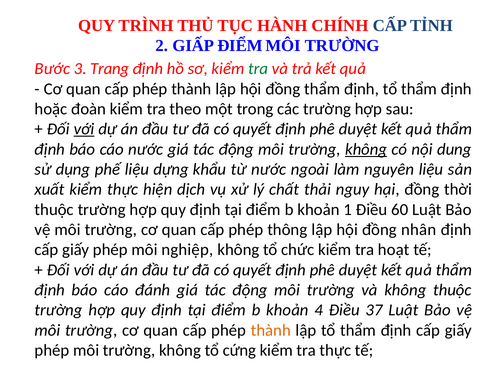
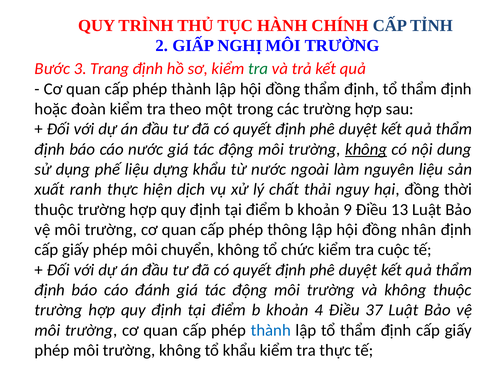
GIẤP ĐIỂM: ĐIỂM -> NGHỊ
với at (84, 129) underline: present -> none
xuất kiểm: kiểm -> ranh
1: 1 -> 9
60: 60 -> 13
nghiệp: nghiệp -> chuyển
hoạt: hoạt -> cuộc
thành at (271, 330) colour: orange -> blue
tổ cứng: cứng -> khẩu
